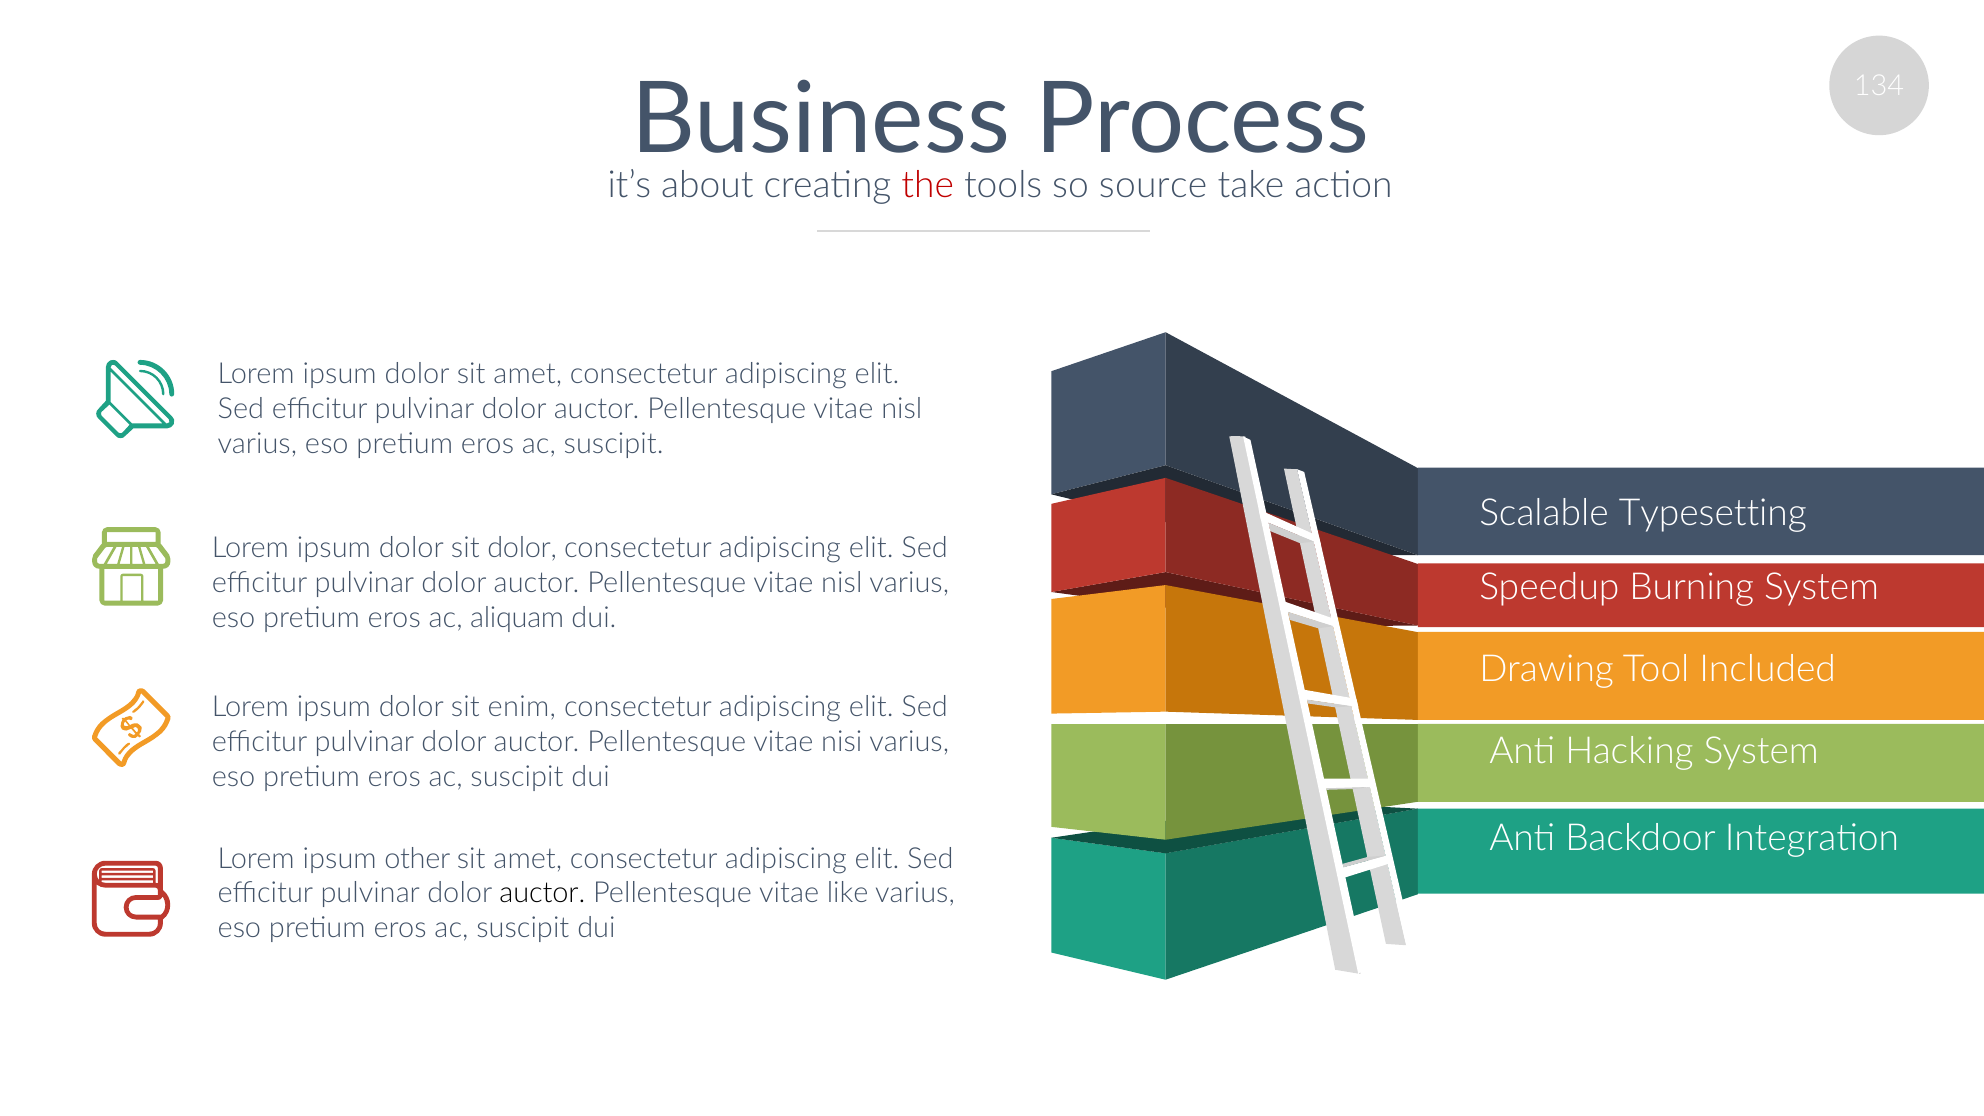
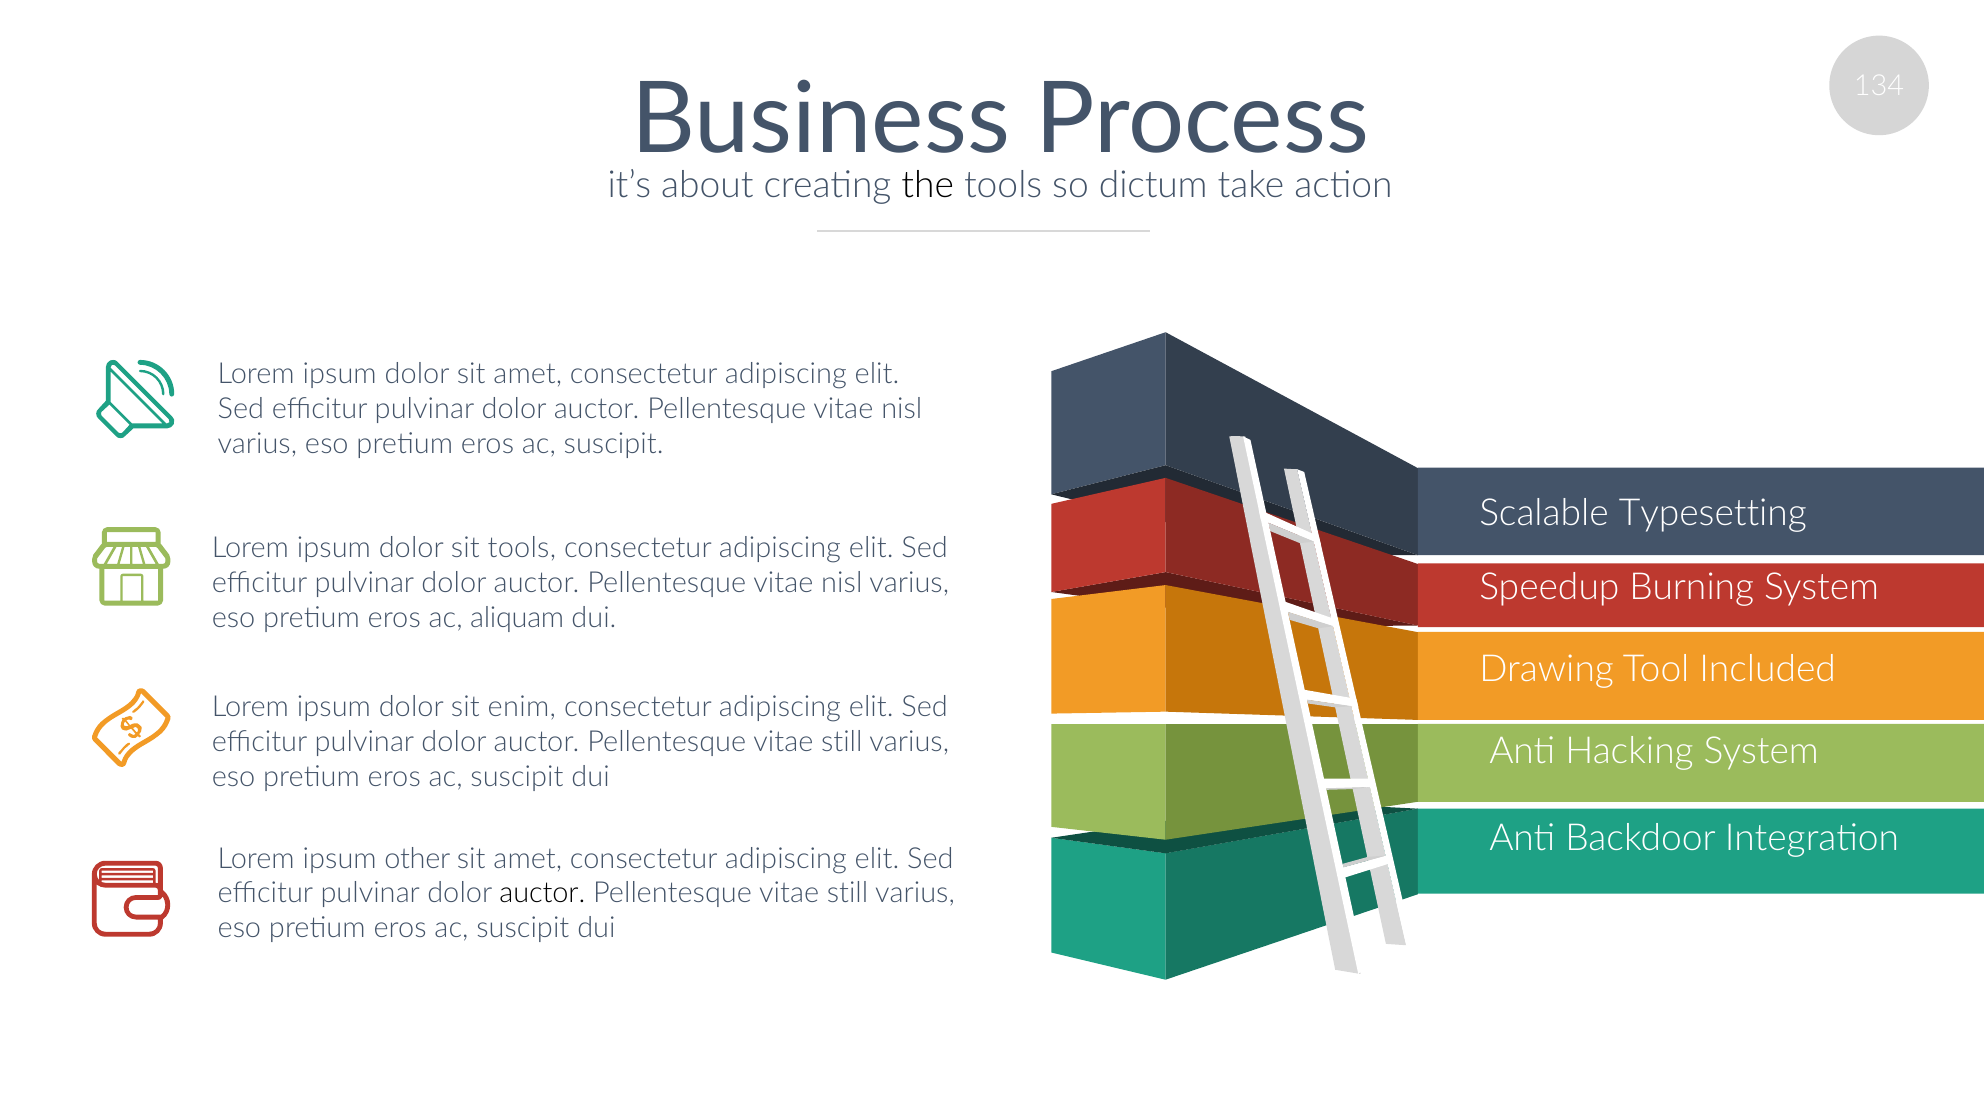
the colour: red -> black
source: source -> dictum
sit dolor: dolor -> tools
nisi at (842, 742): nisi -> still
like at (848, 893): like -> still
